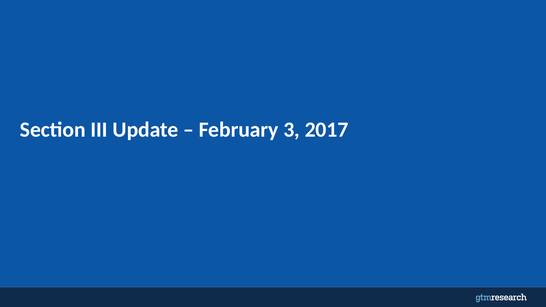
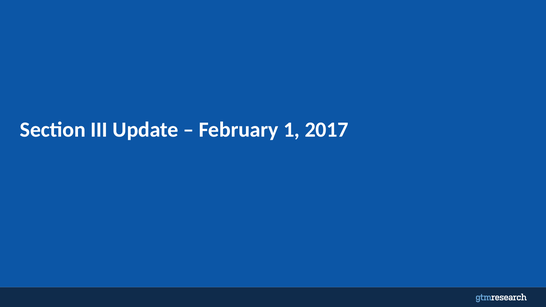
3: 3 -> 1
